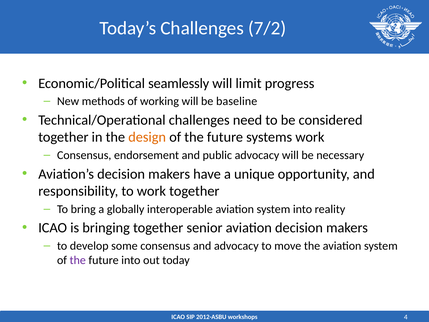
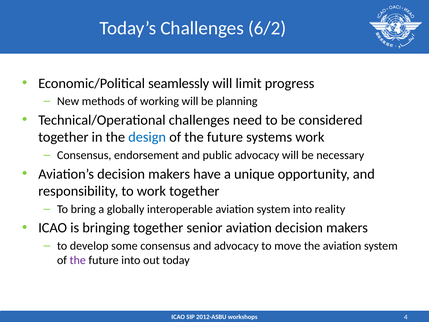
7/2: 7/2 -> 6/2
baseline: baseline -> planning
design colour: orange -> blue
